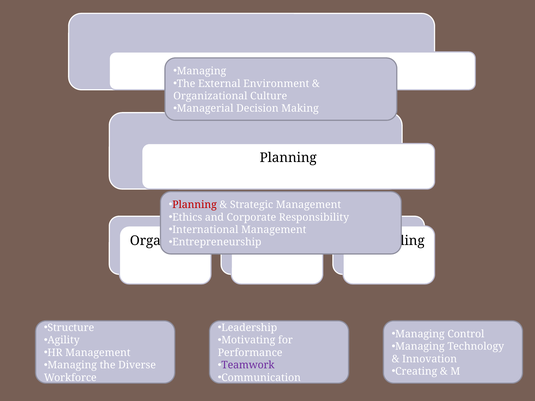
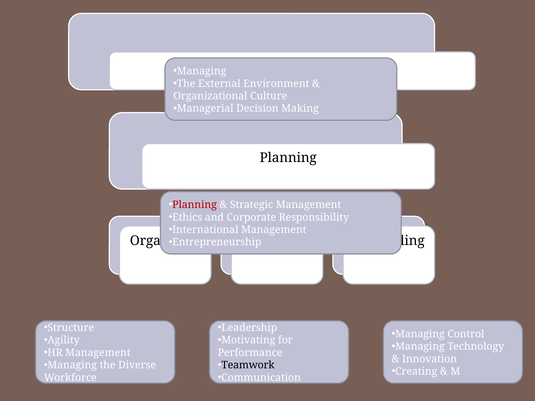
Teamwork colour: purple -> black
